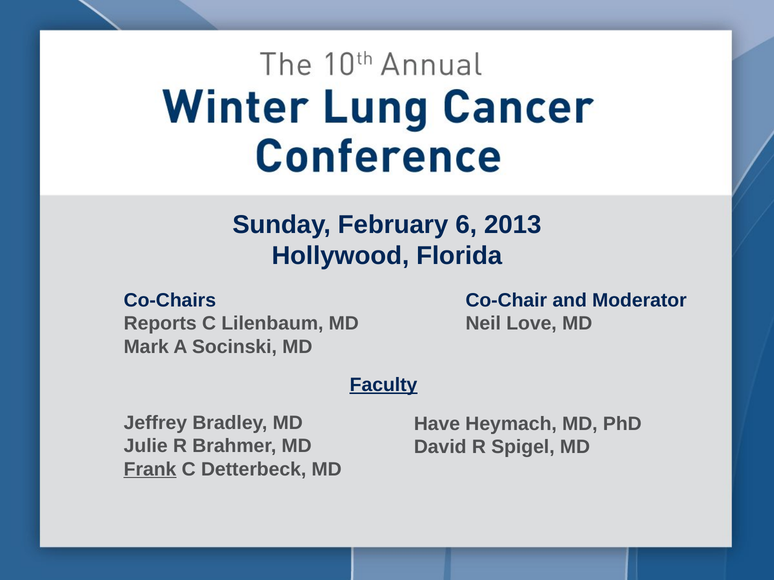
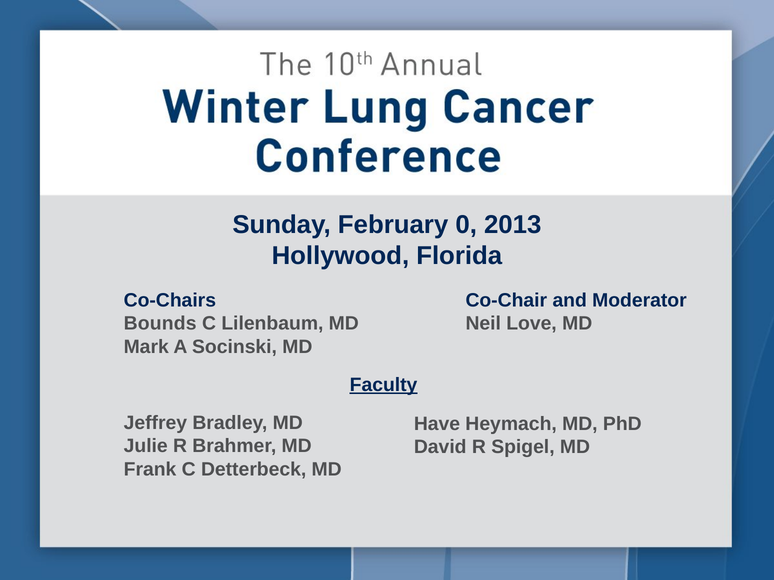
6: 6 -> 0
Reports: Reports -> Bounds
Frank underline: present -> none
